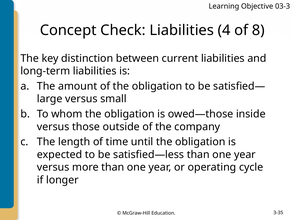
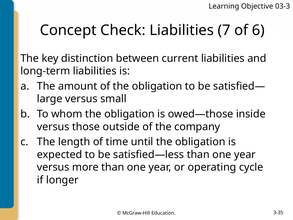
4: 4 -> 7
8: 8 -> 6
